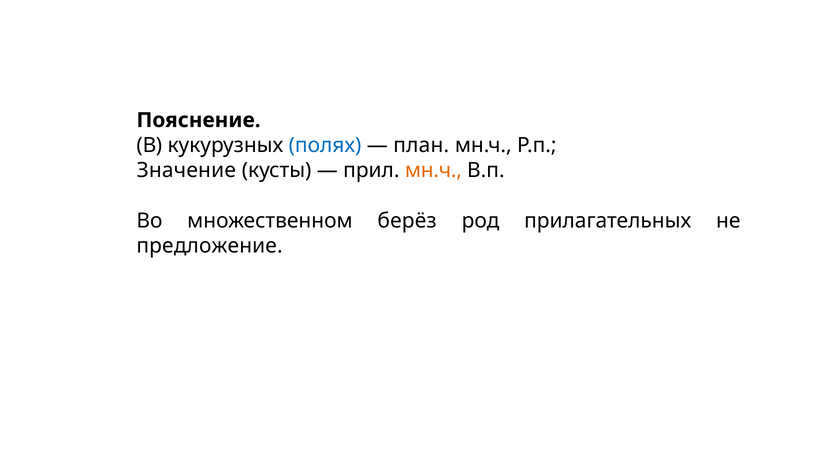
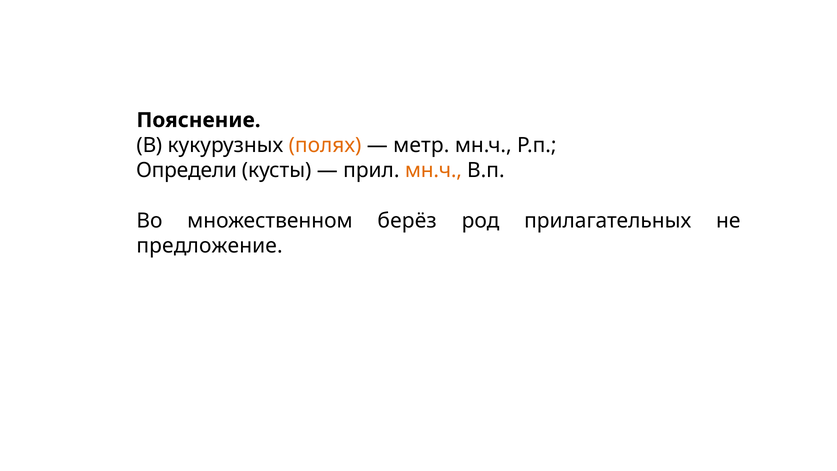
полях colour: blue -> orange
план: план -> метр
Значение: Значение -> Определи
